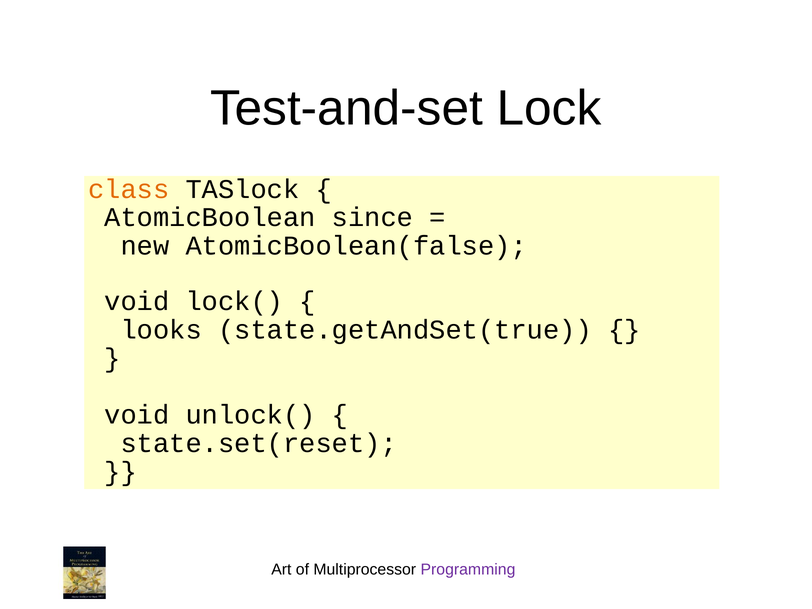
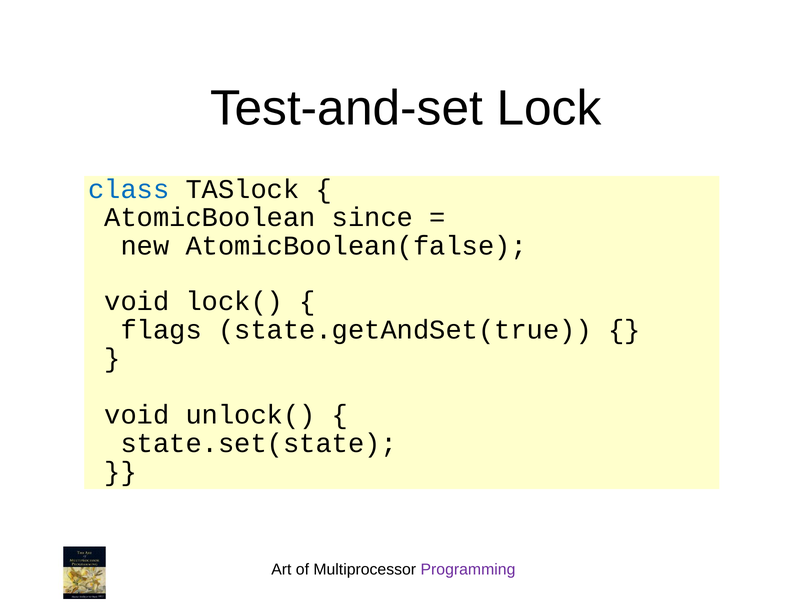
class colour: orange -> blue
looks: looks -> flags
state.set(reset: state.set(reset -> state.set(state
